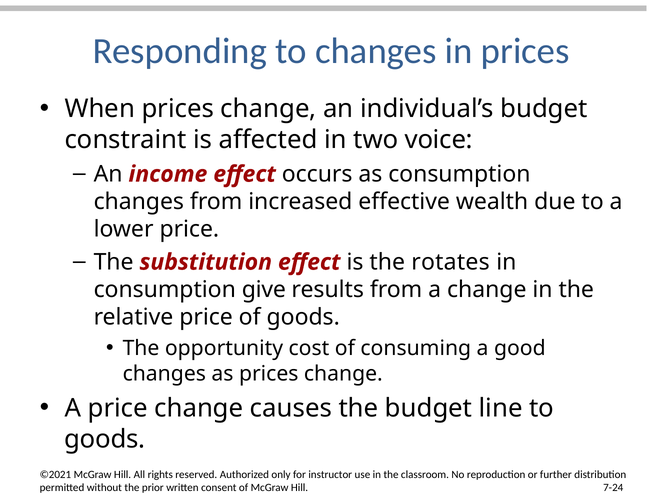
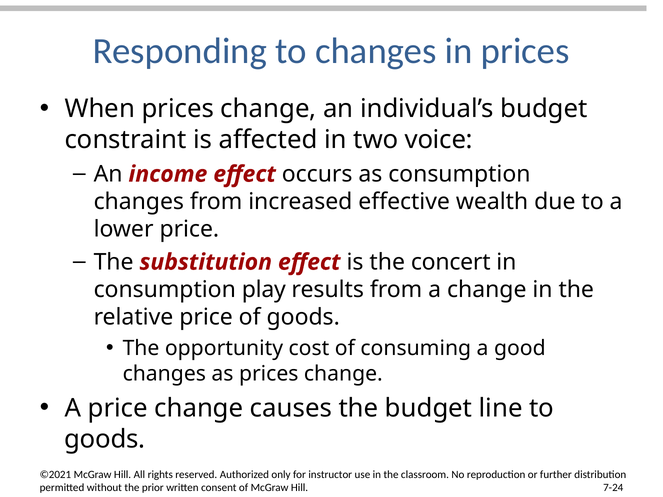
rotates: rotates -> concert
give: give -> play
